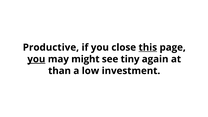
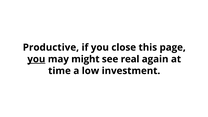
this underline: present -> none
tiny: tiny -> real
than: than -> time
